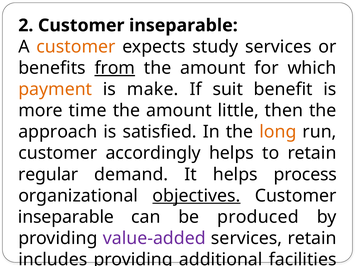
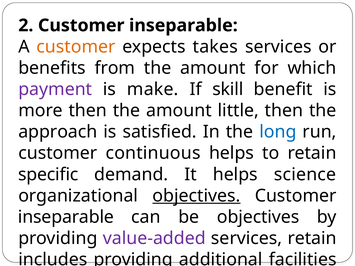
study: study -> takes
from underline: present -> none
payment colour: orange -> purple
suit: suit -> skill
more time: time -> then
long colour: orange -> blue
accordingly: accordingly -> continuous
regular: regular -> specific
process: process -> science
be produced: produced -> objectives
